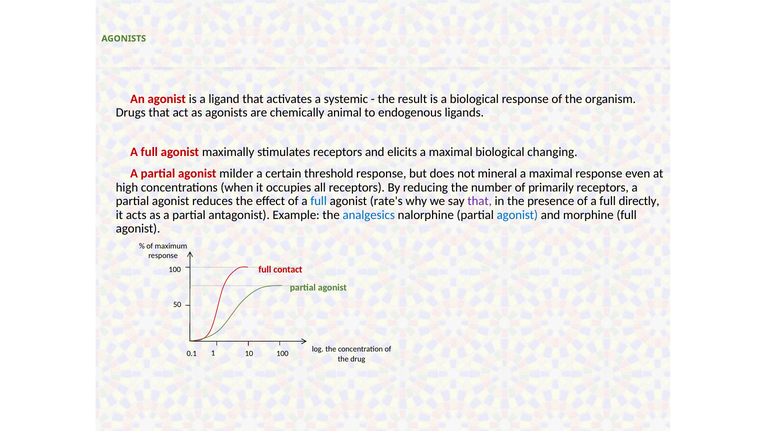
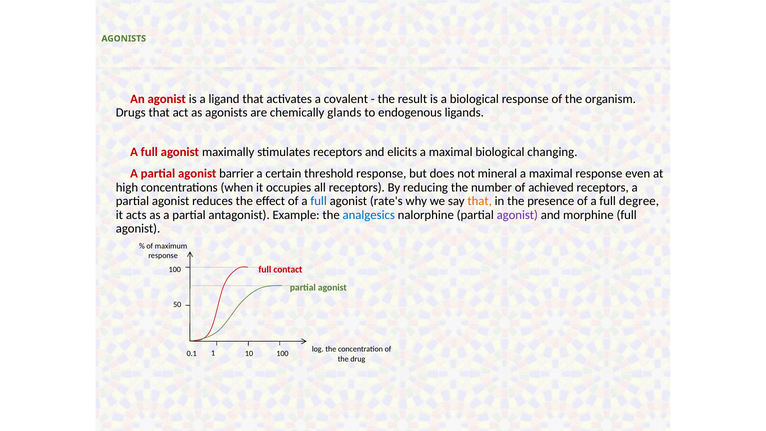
systemic: systemic -> covalent
animal: animal -> glands
milder: milder -> barrier
primarily: primarily -> achieved
that at (480, 201) colour: purple -> orange
directly: directly -> degree
agonist at (517, 215) colour: blue -> purple
